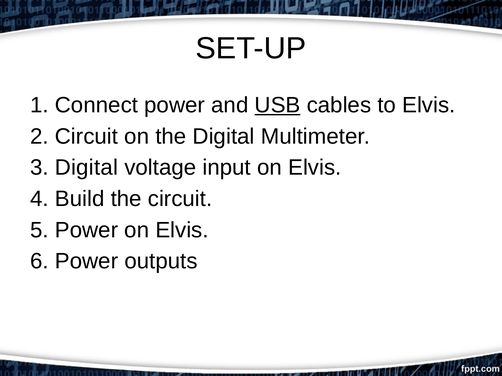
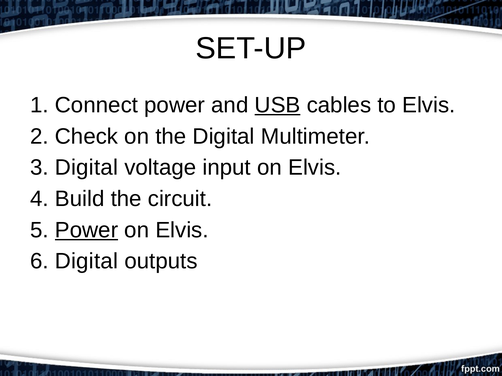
2 Circuit: Circuit -> Check
Power at (86, 230) underline: none -> present
6 Power: Power -> Digital
